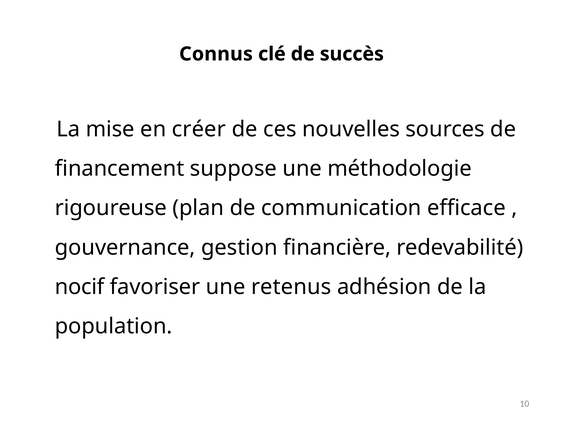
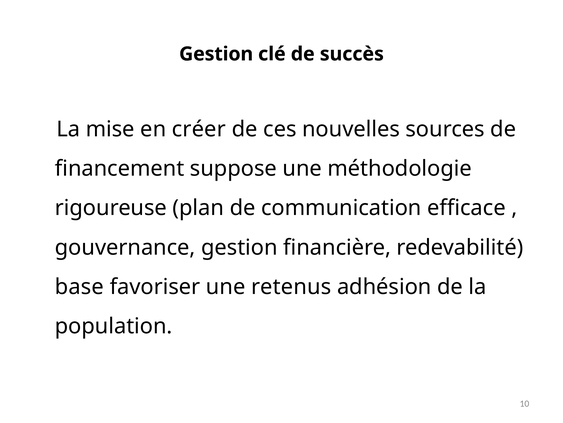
Connus at (216, 54): Connus -> Gestion
nocif: nocif -> base
